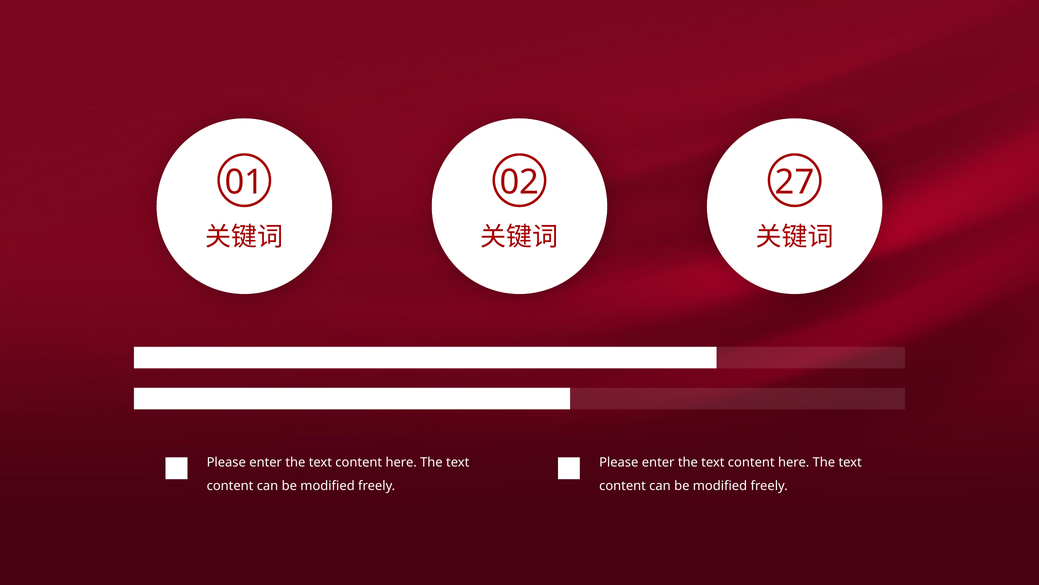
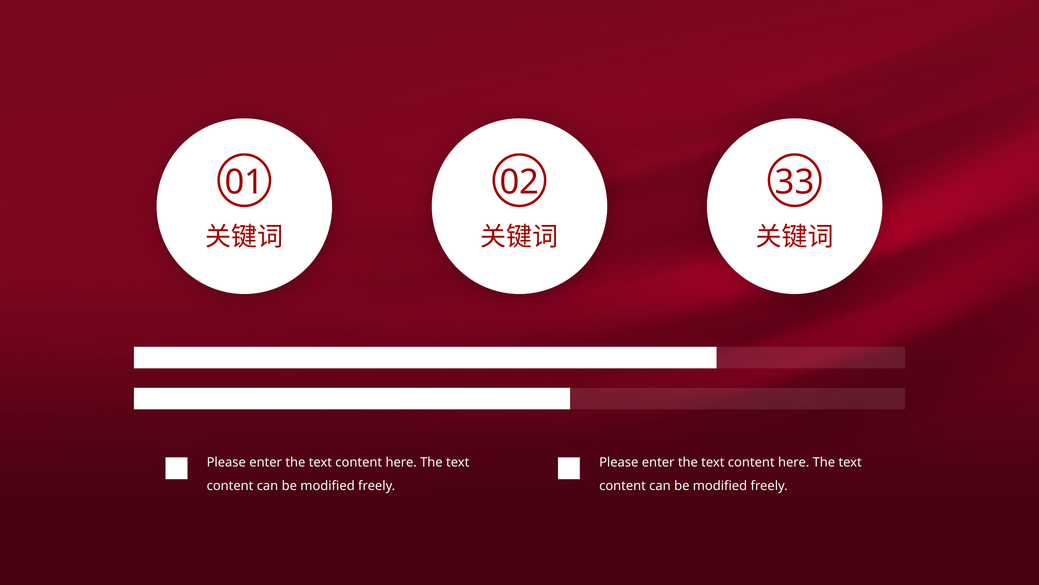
27: 27 -> 33
